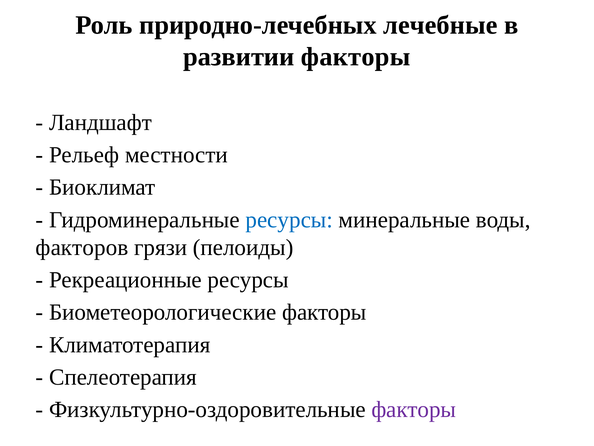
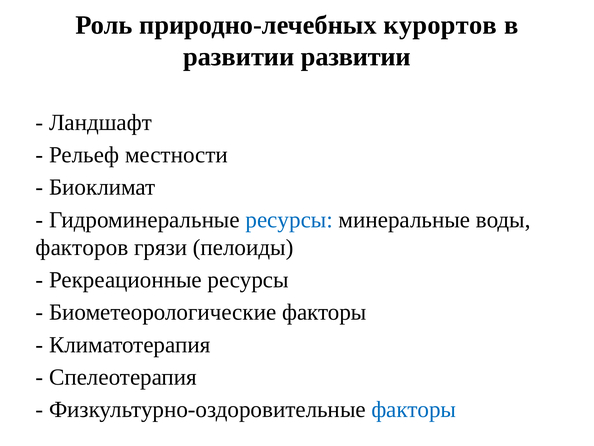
лечебные: лечебные -> курортов
развитии факторы: факторы -> развитии
факторы at (414, 409) colour: purple -> blue
